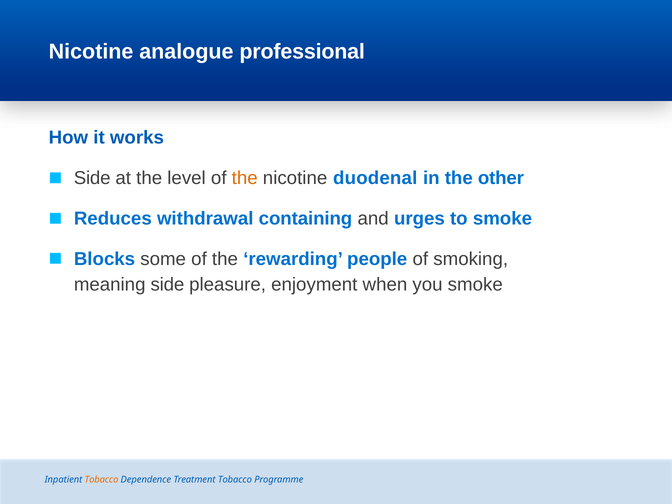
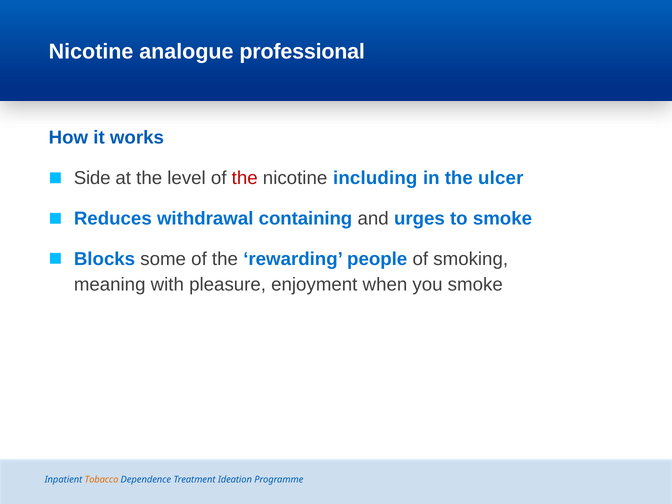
the at (245, 178) colour: orange -> red
duodenal: duodenal -> including
other: other -> ulcer
meaning side: side -> with
Treatment Tobacco: Tobacco -> Ideation
